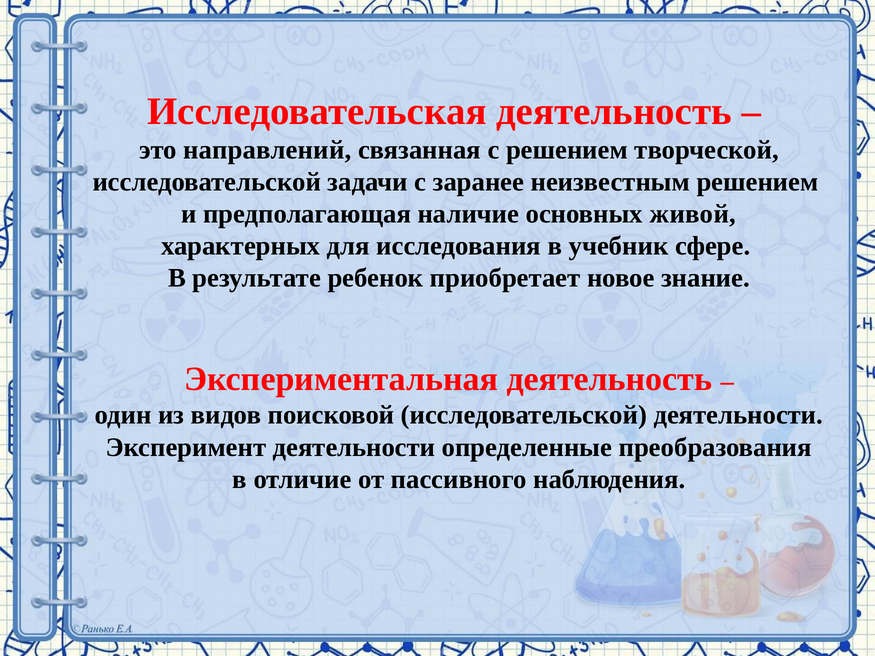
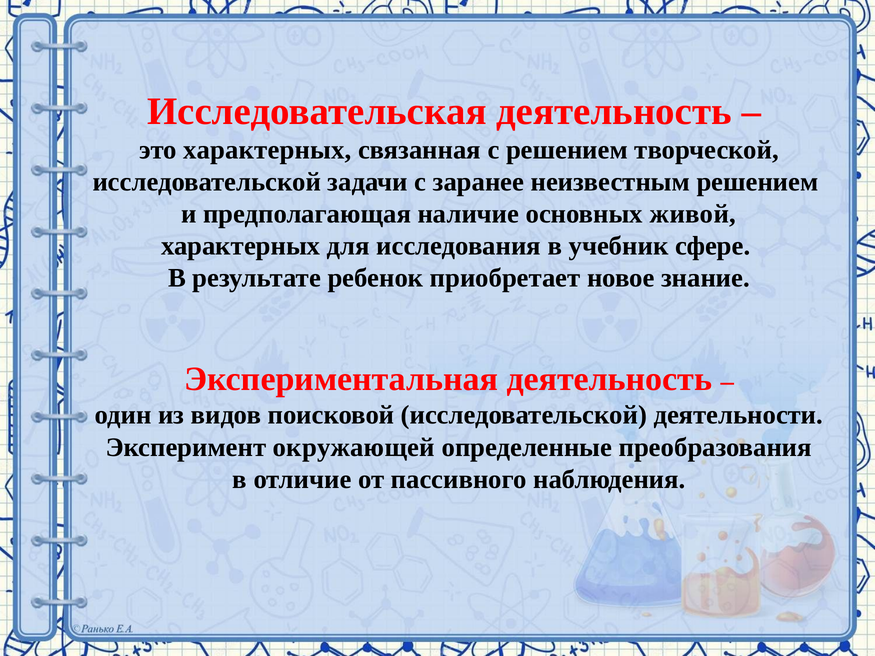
это направлений: направлений -> характерных
Эксперимент деятельности: деятельности -> окружающей
